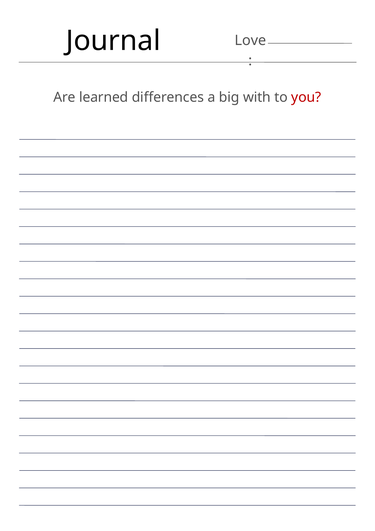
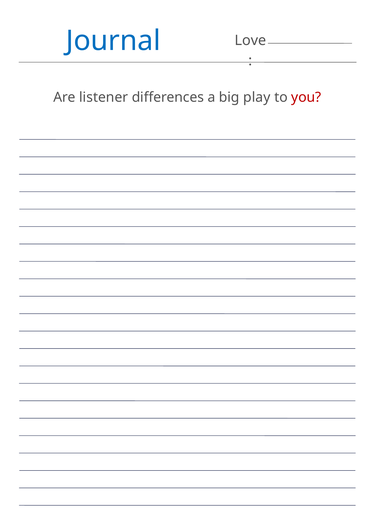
Journal colour: black -> blue
learned: learned -> listener
with: with -> play
